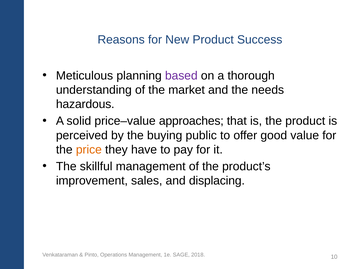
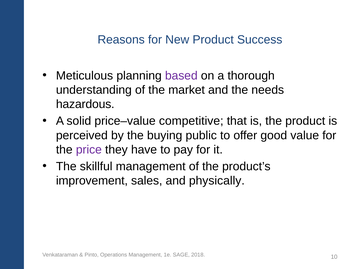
approaches: approaches -> competitive
price colour: orange -> purple
displacing: displacing -> physically
